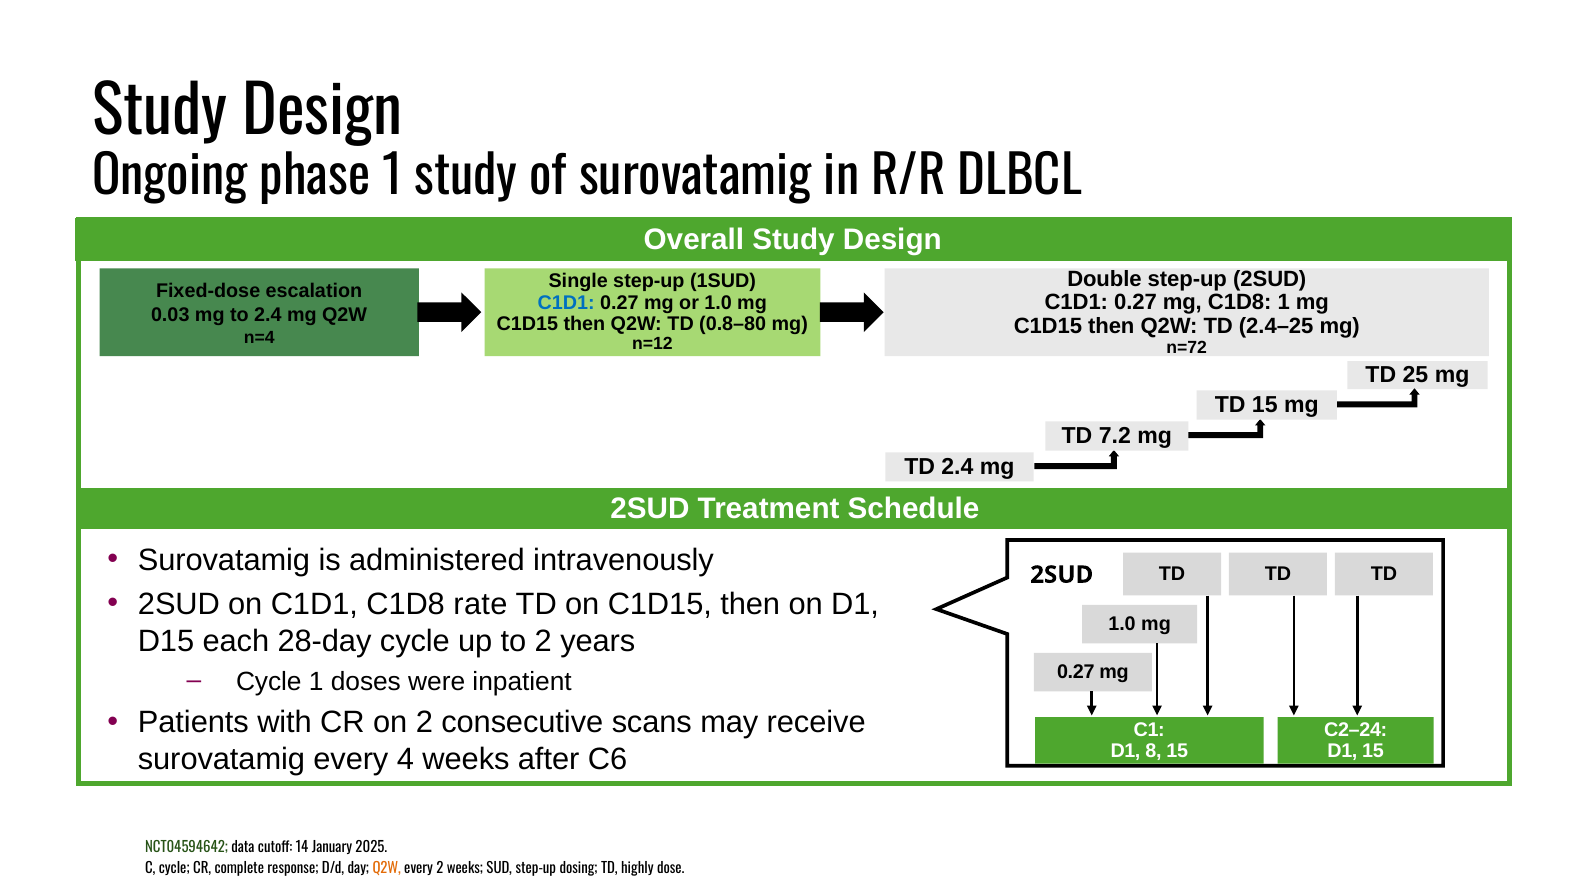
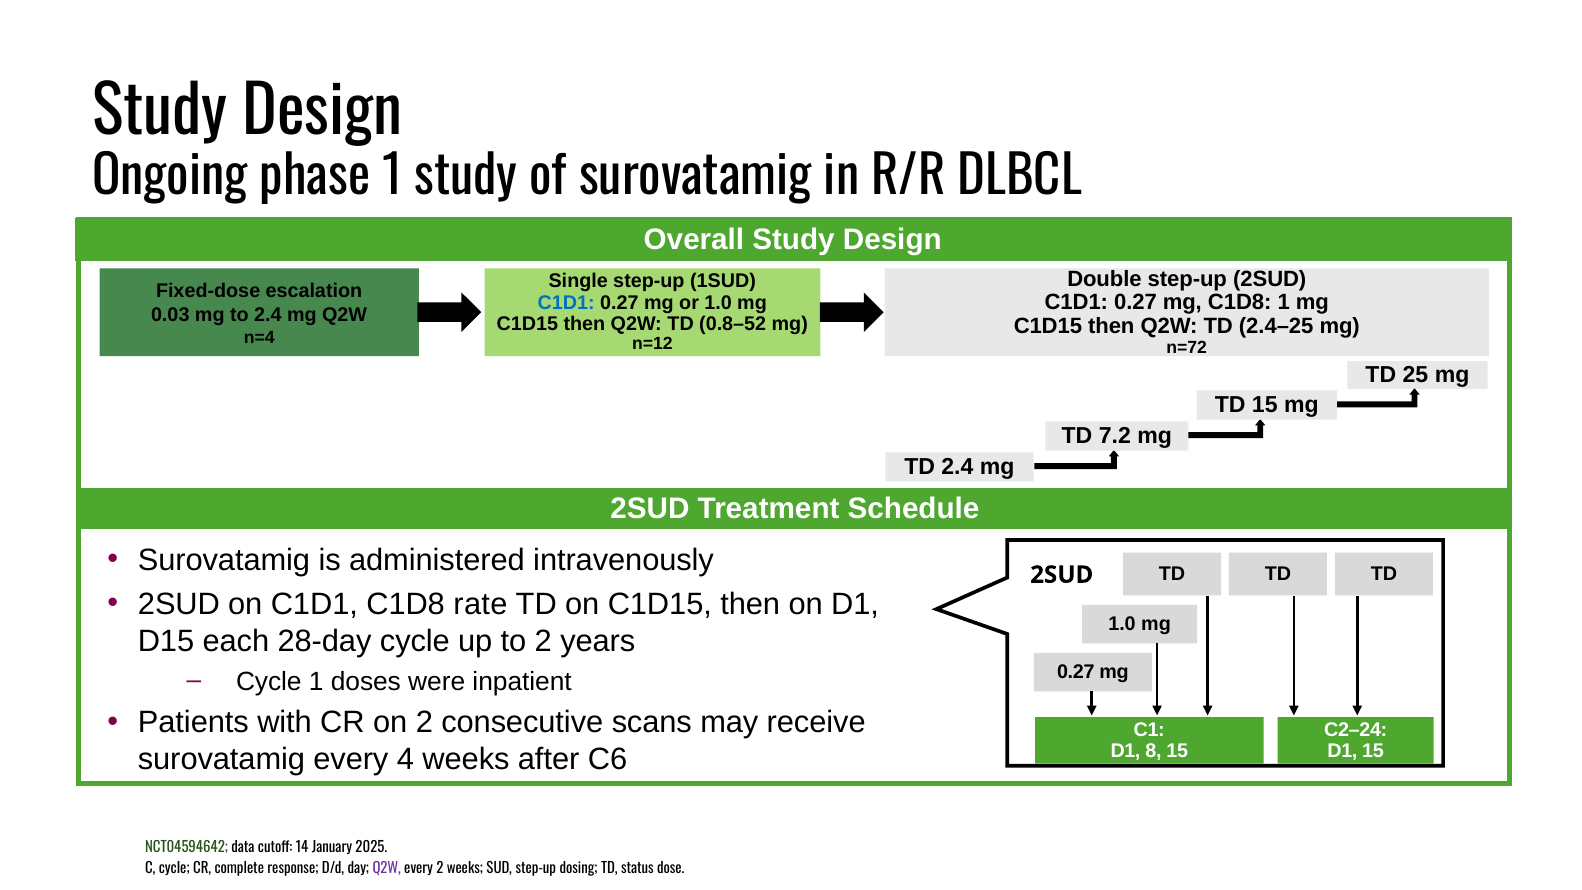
0.8–80: 0.8–80 -> 0.8–52
Q2W at (387, 868) colour: orange -> purple
highly: highly -> status
